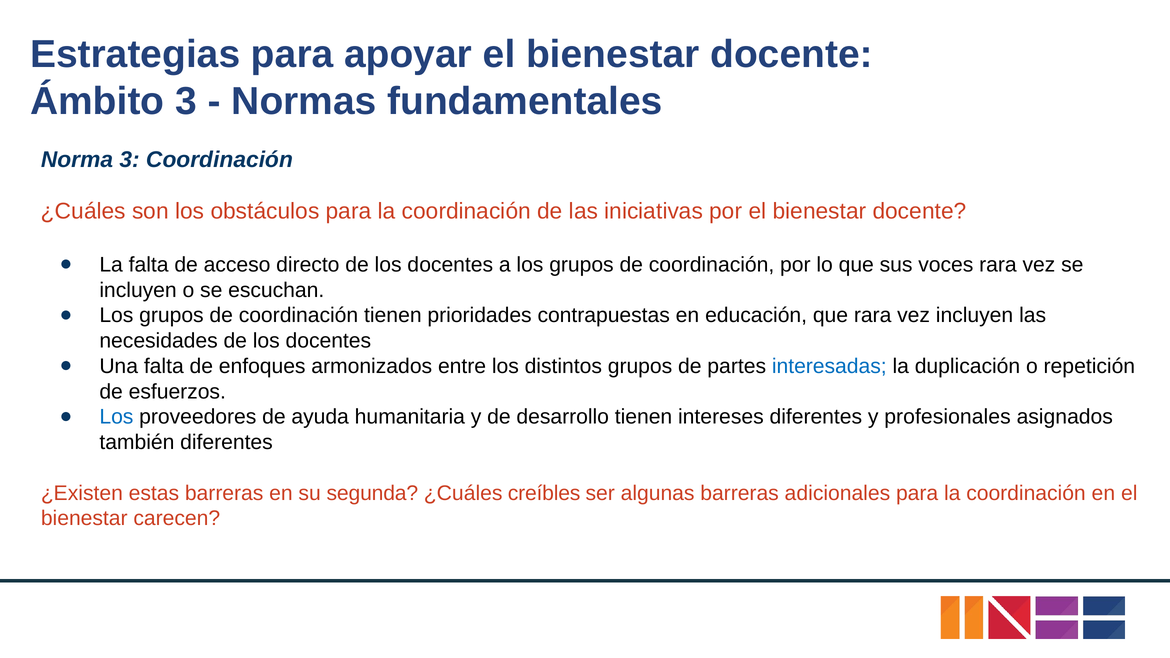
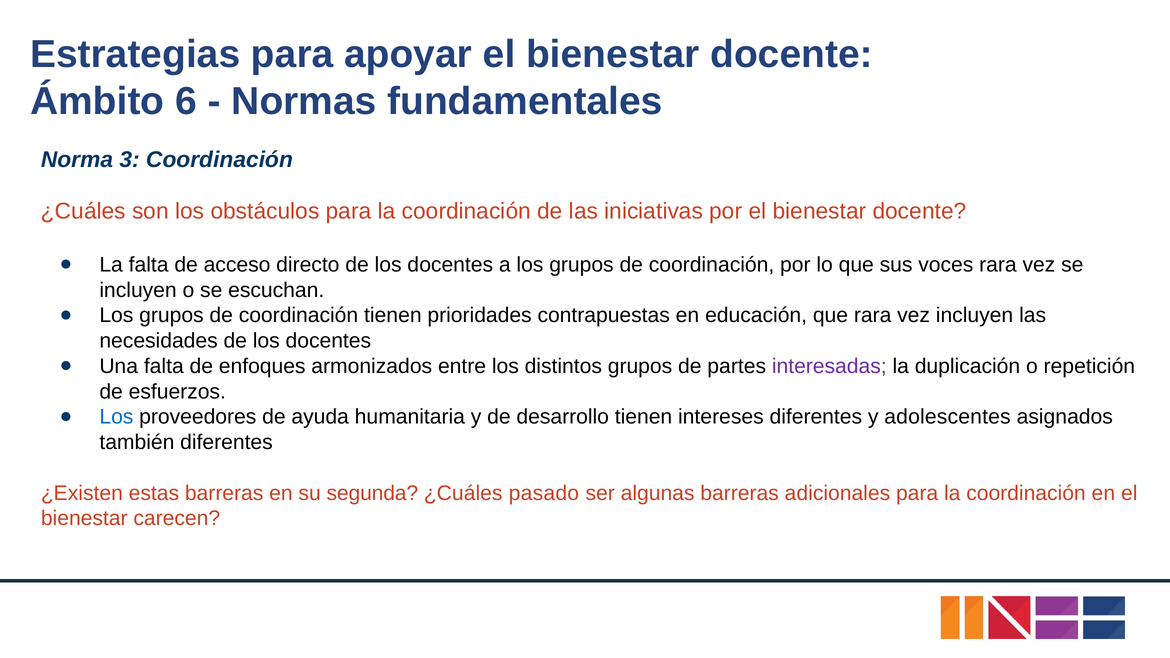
Ámbito 3: 3 -> 6
interesadas colour: blue -> purple
profesionales: profesionales -> adolescentes
creíbles: creíbles -> pasado
